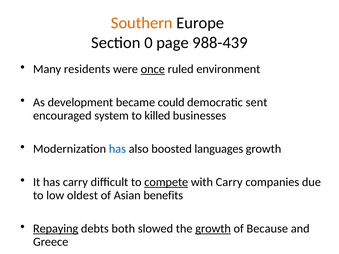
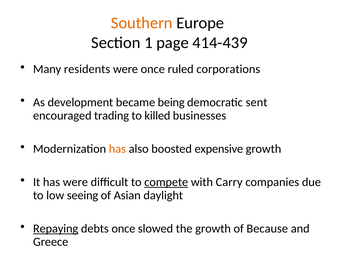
0: 0 -> 1
988-439: 988-439 -> 414-439
once at (153, 69) underline: present -> none
environment: environment -> corporations
could: could -> being
system: system -> trading
has at (117, 149) colour: blue -> orange
languages: languages -> expensive
has carry: carry -> were
oldest: oldest -> seeing
benefits: benefits -> daylight
debts both: both -> once
growth at (213, 229) underline: present -> none
